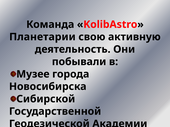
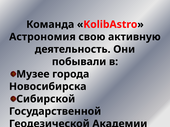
Планетарии at (42, 37): Планетарии -> Астрономия
